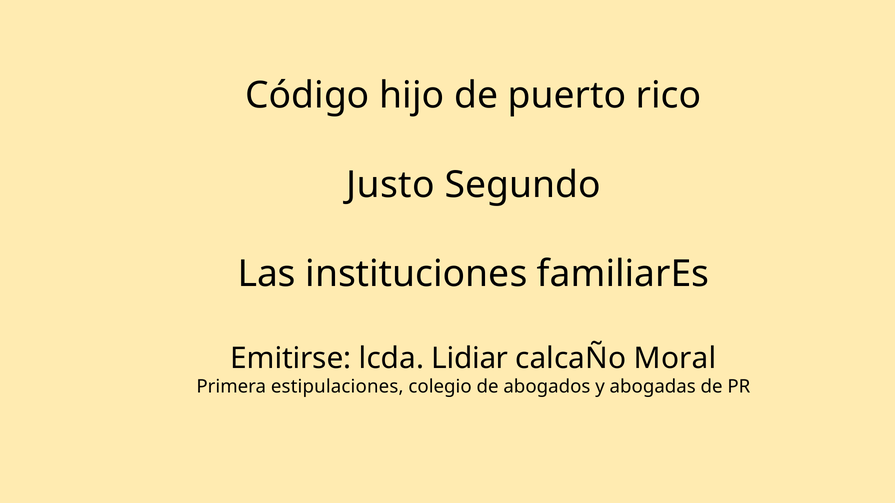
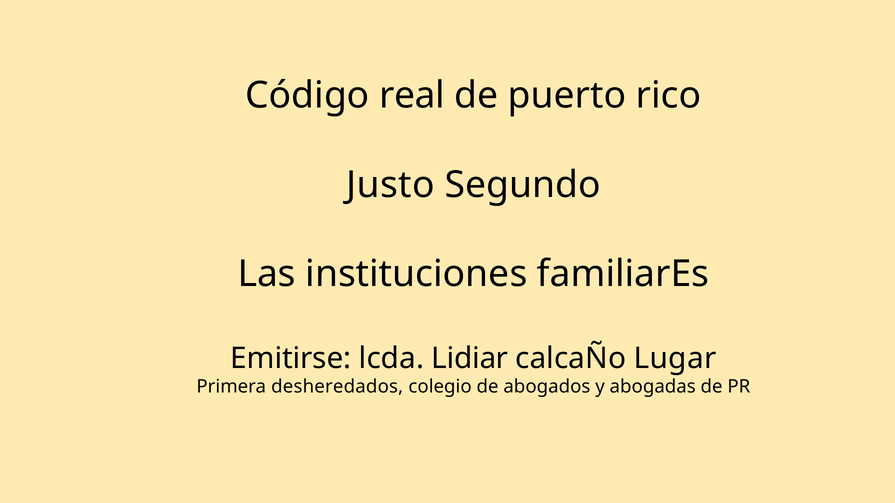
hijo: hijo -> real
Moral: Moral -> Lugar
estipulaciones: estipulaciones -> desheredados
